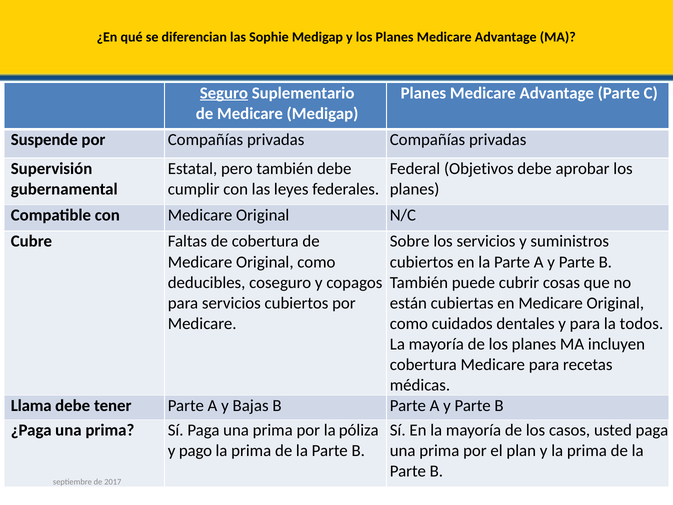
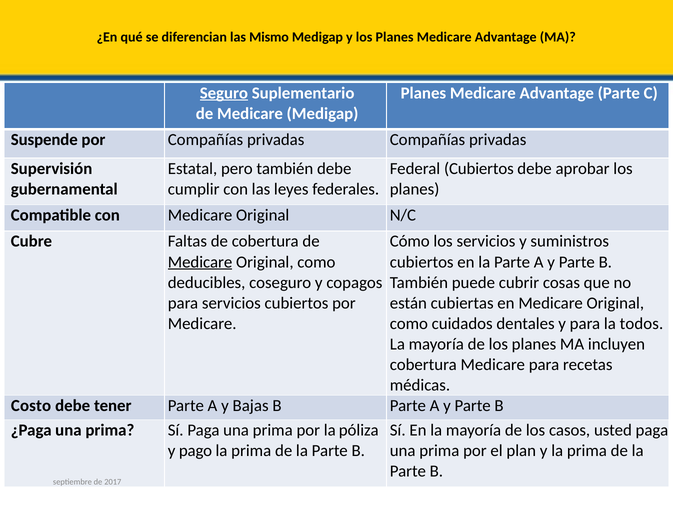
Sophie: Sophie -> Mismo
Federal Objetivos: Objetivos -> Cubiertos
Sobre: Sobre -> Cómo
Medicare at (200, 262) underline: none -> present
Llama: Llama -> Costo
